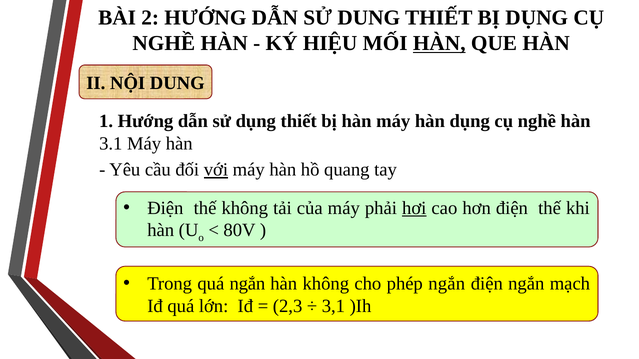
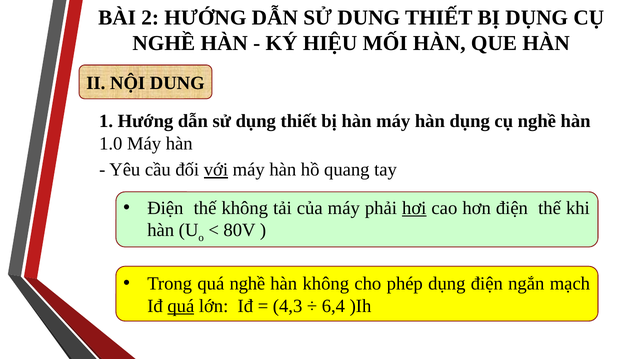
HÀN at (439, 43) underline: present -> none
3.1: 3.1 -> 1.0
quá ngắn: ngắn -> nghề
phép ngắn: ngắn -> dụng
quá at (181, 307) underline: none -> present
2,3: 2,3 -> 4,3
3,1: 3,1 -> 6,4
